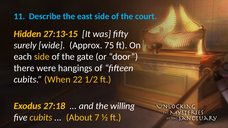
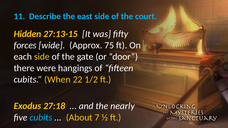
surely: surely -> forces
willing: willing -> nearly
cubits at (41, 118) colour: yellow -> light blue
